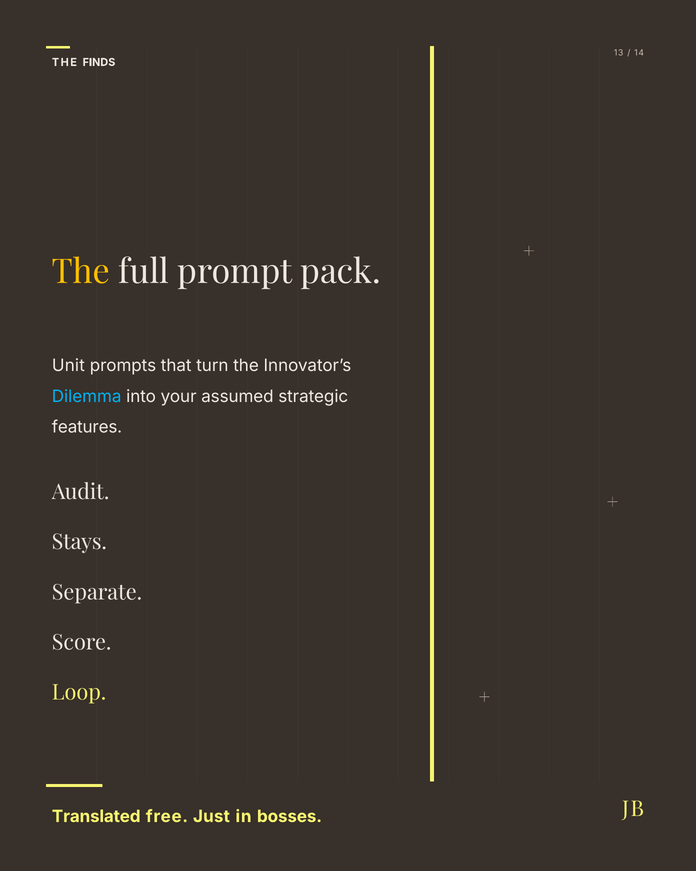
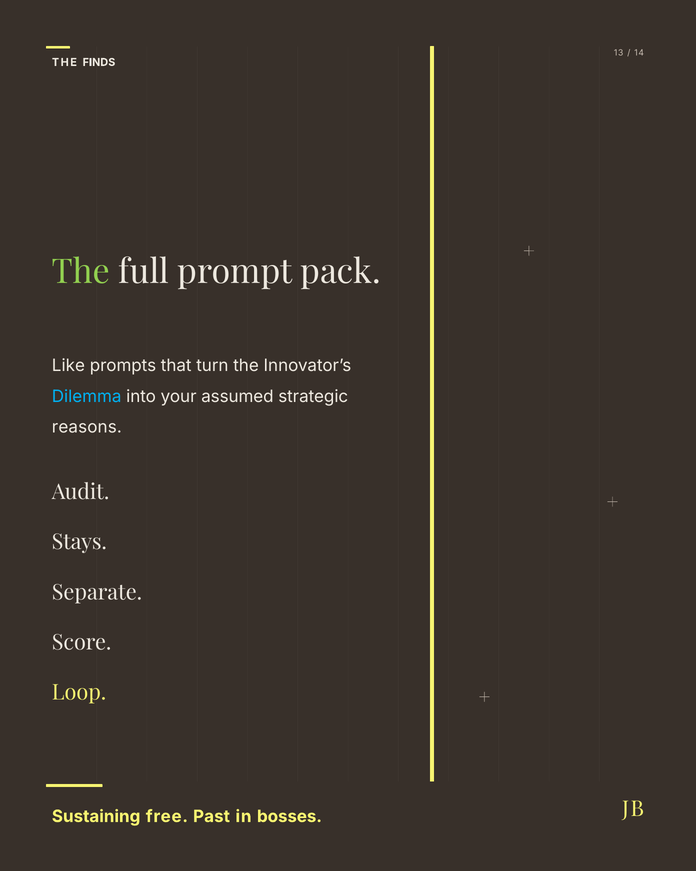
The at (81, 272) colour: yellow -> light green
Unit: Unit -> Like
features: features -> reasons
Translated: Translated -> Sustaining
Just: Just -> Past
